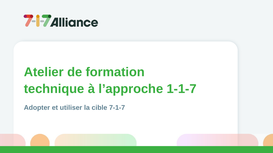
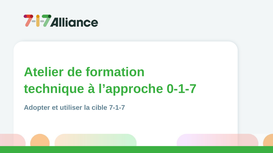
1-1-7: 1-1-7 -> 0-1-7
